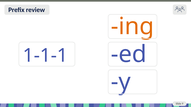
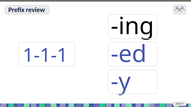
ing colour: orange -> black
